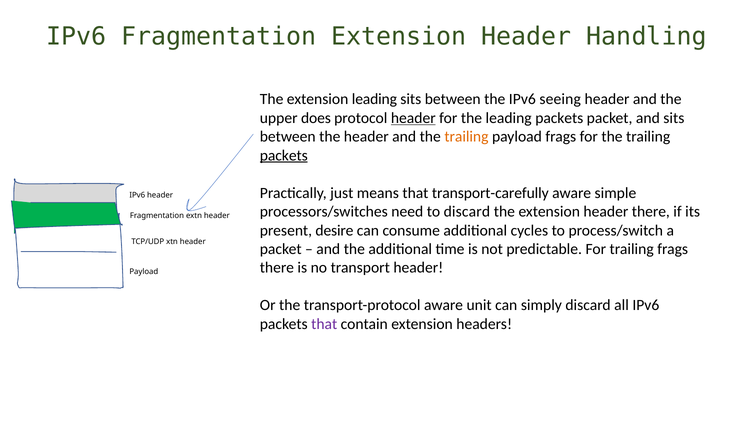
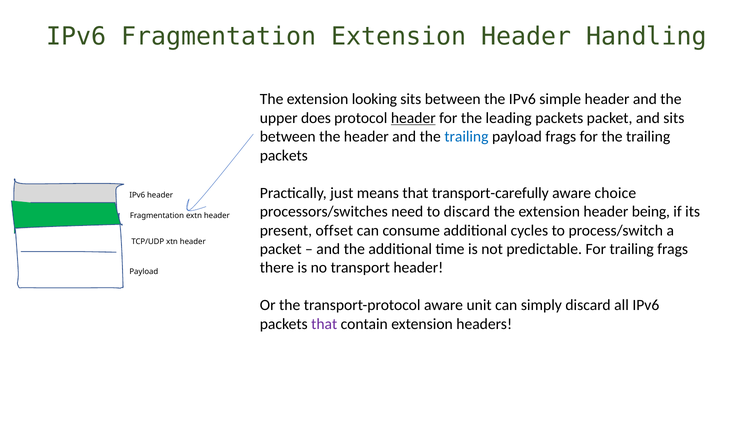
extension leading: leading -> looking
seeing: seeing -> simple
trailing at (466, 137) colour: orange -> blue
packets at (284, 155) underline: present -> none
simple: simple -> choice
header there: there -> being
desire: desire -> offset
